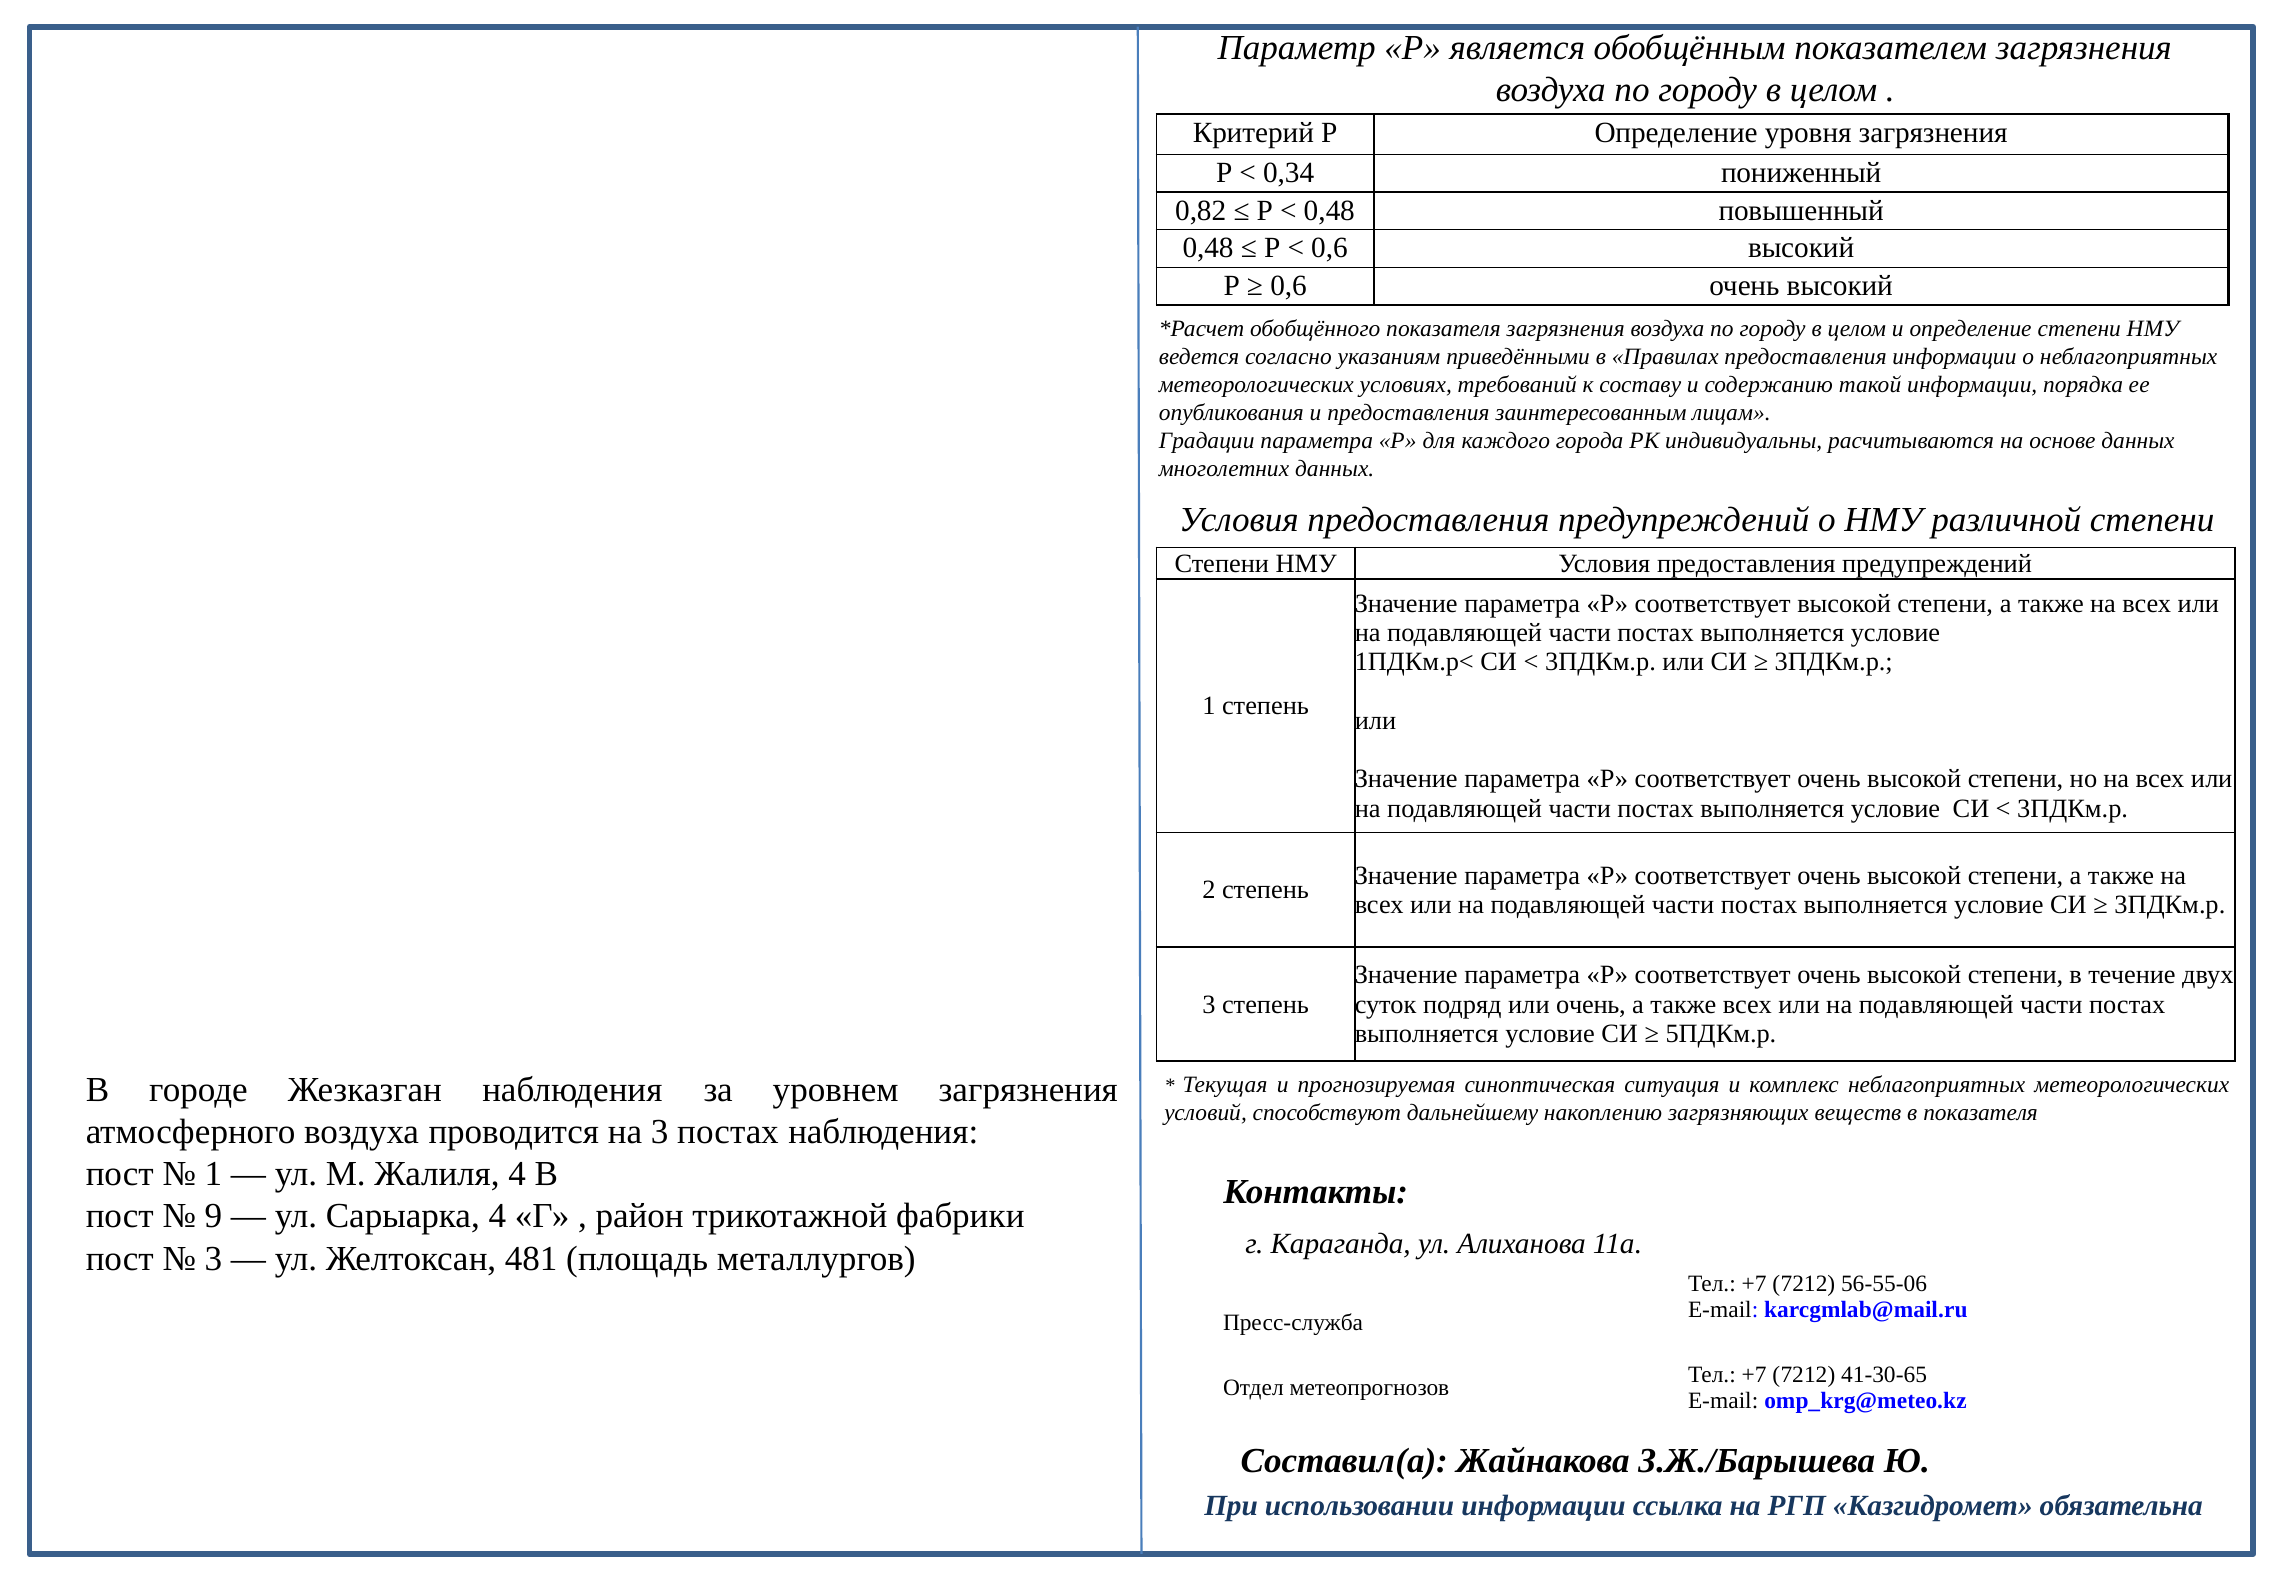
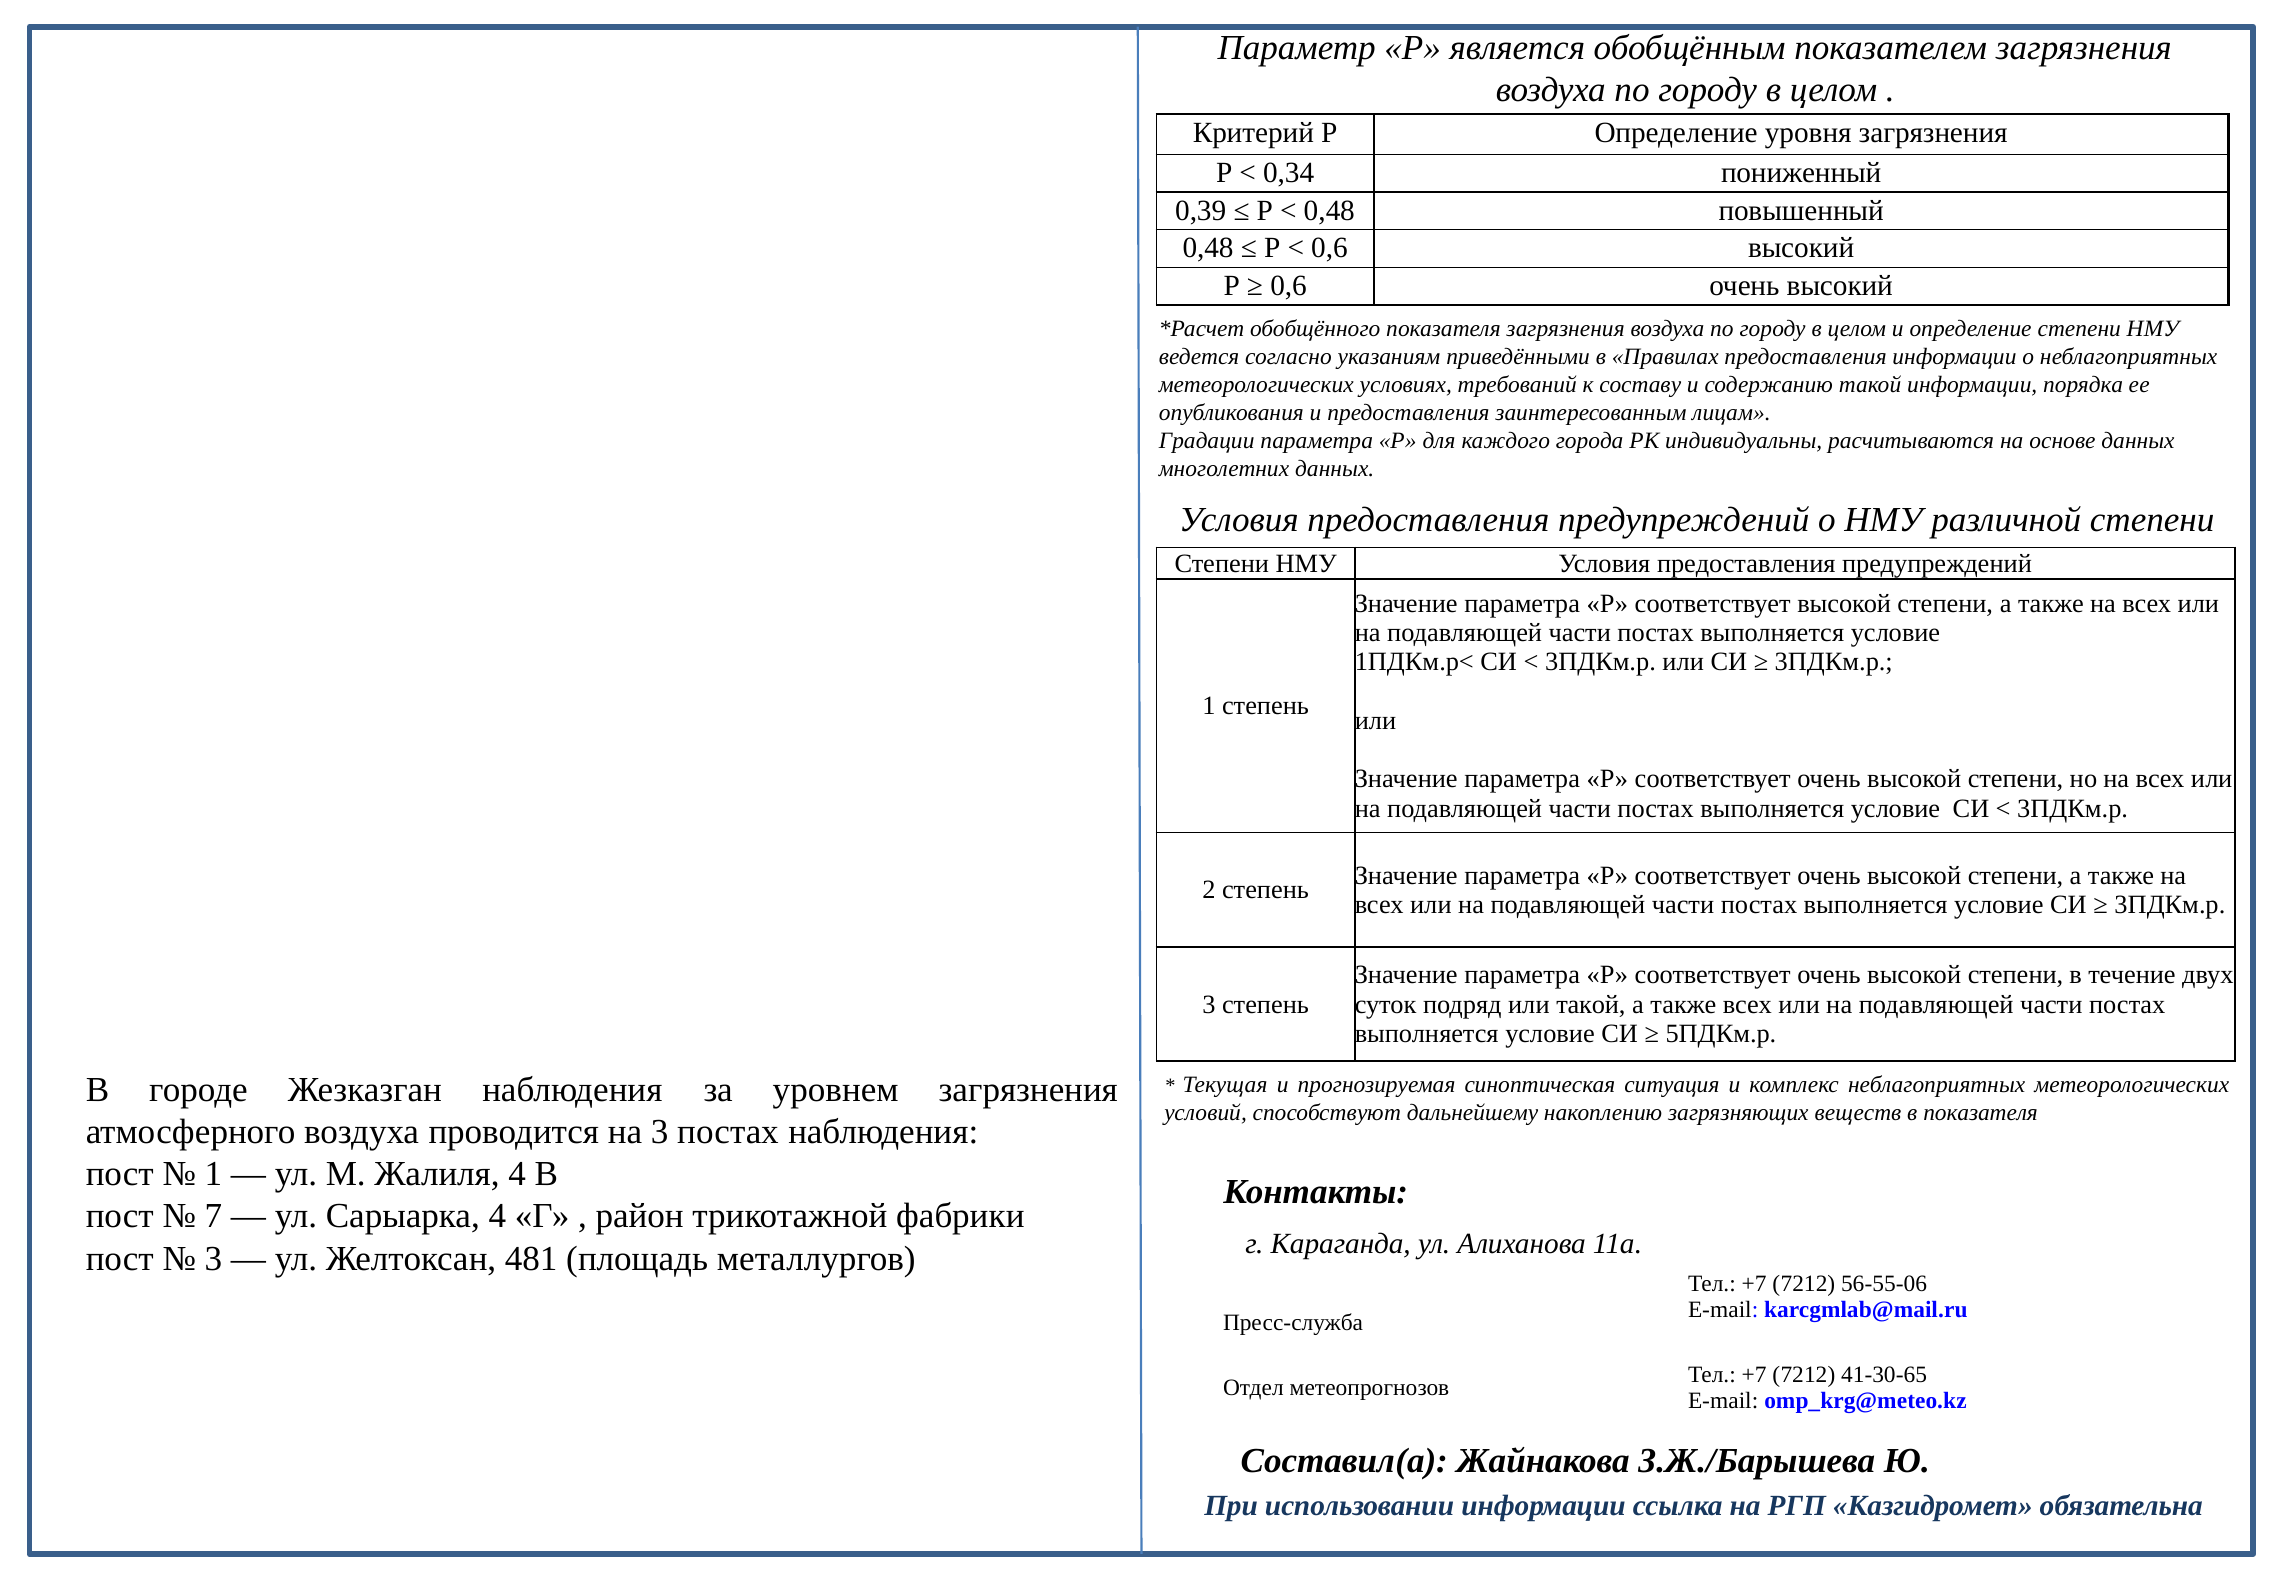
0,82: 0,82 -> 0,39
или очень: очень -> такой
9: 9 -> 7
